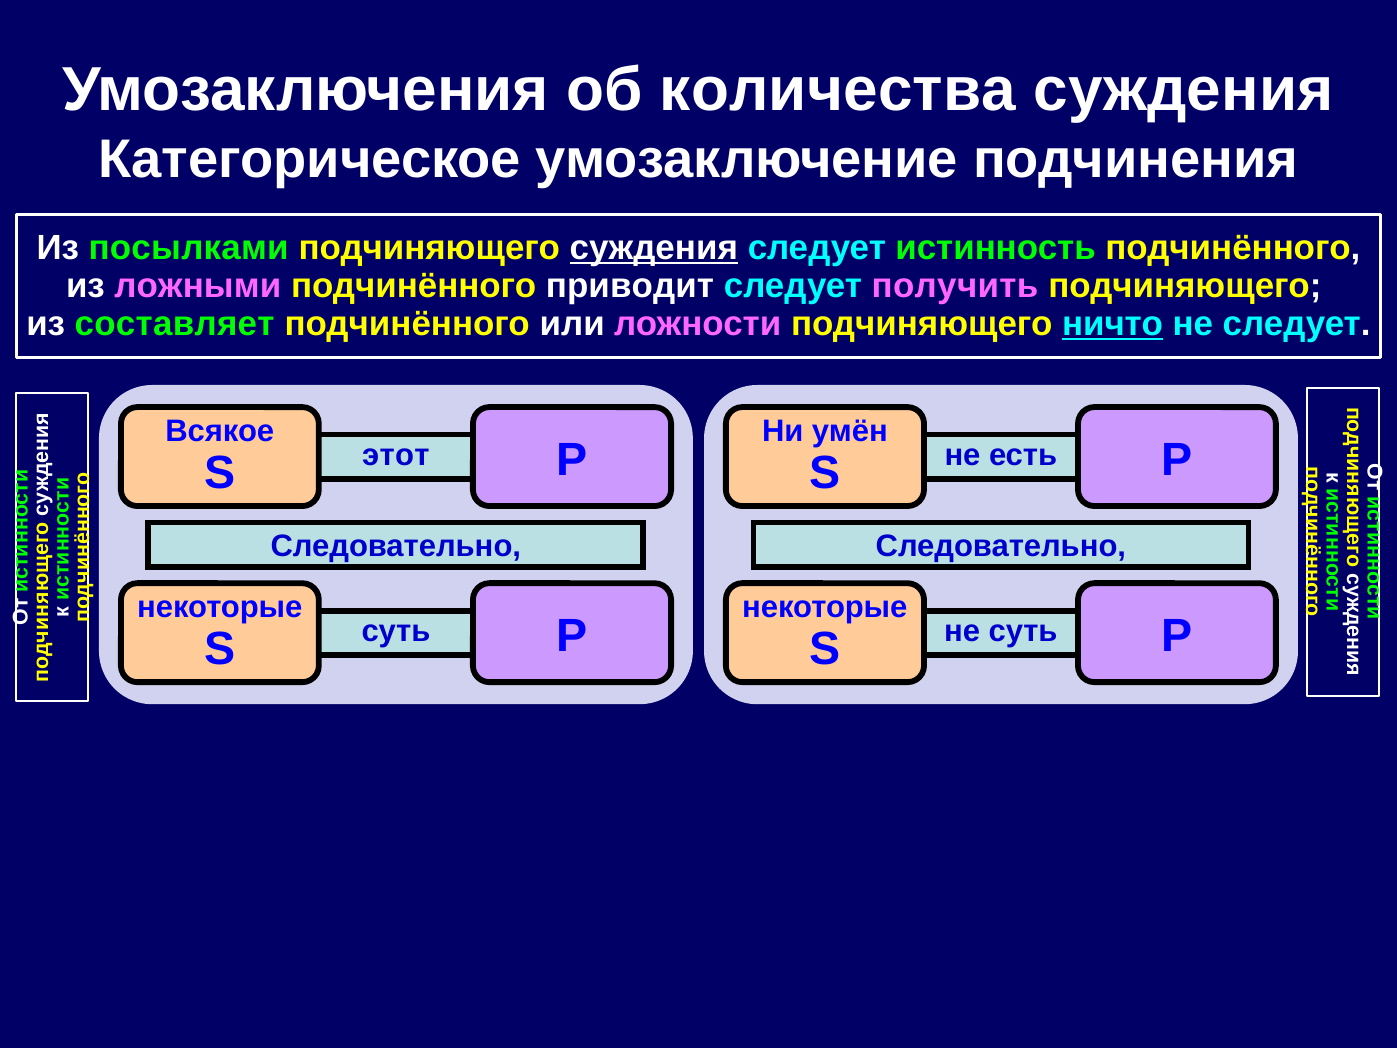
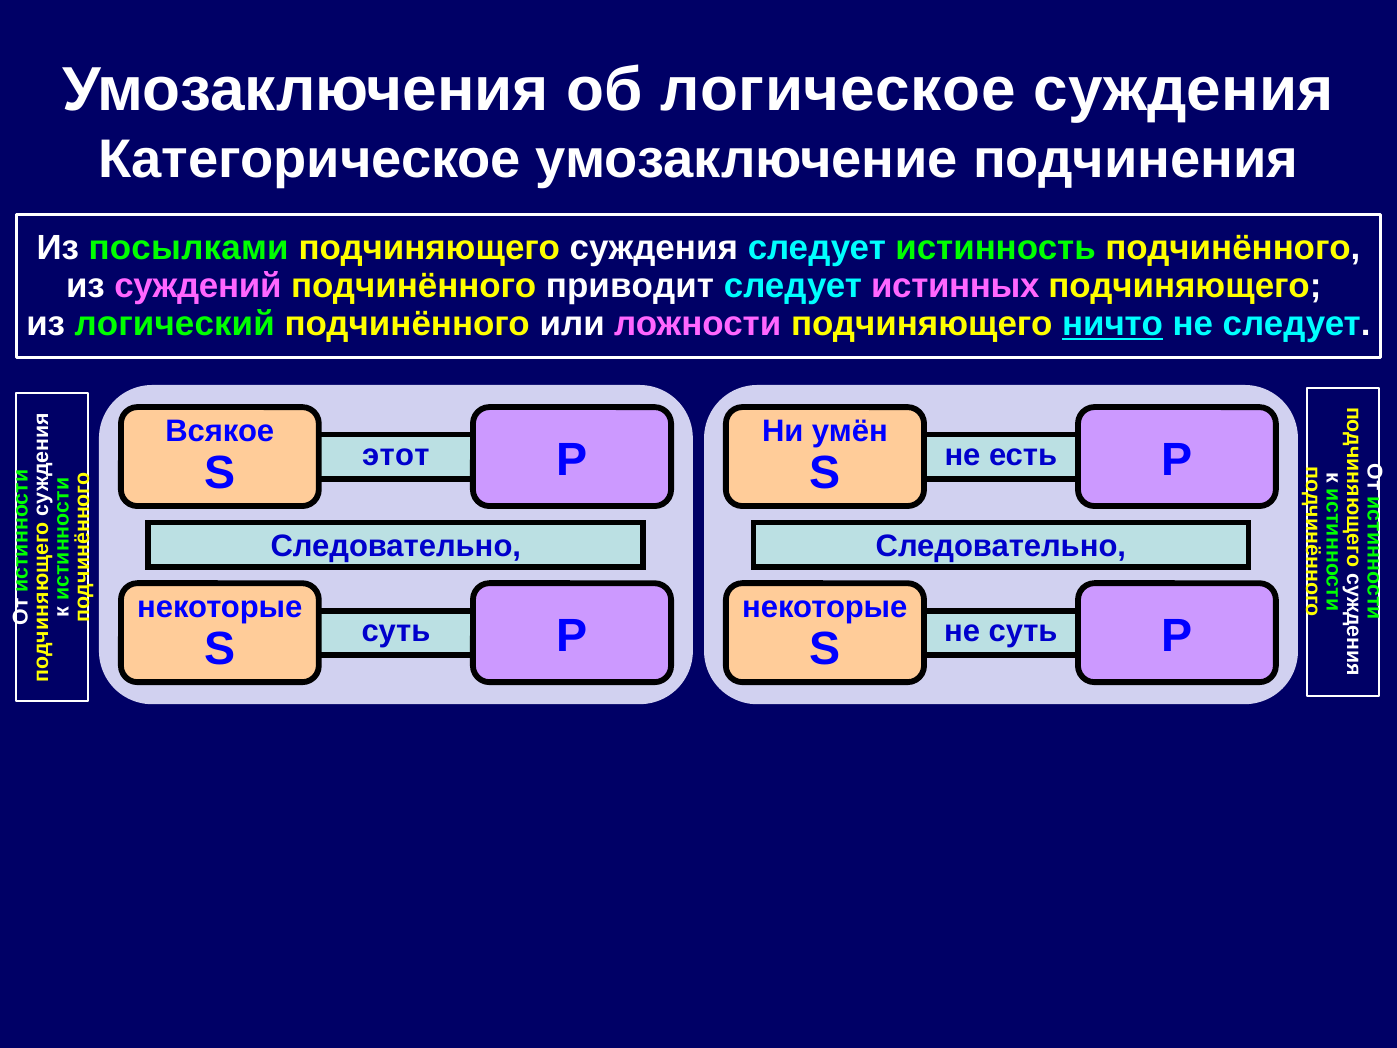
количества: количества -> логическое
суждения at (654, 248) underline: present -> none
ложными: ложными -> суждений
получить: получить -> истинных
составляет: составляет -> логический
